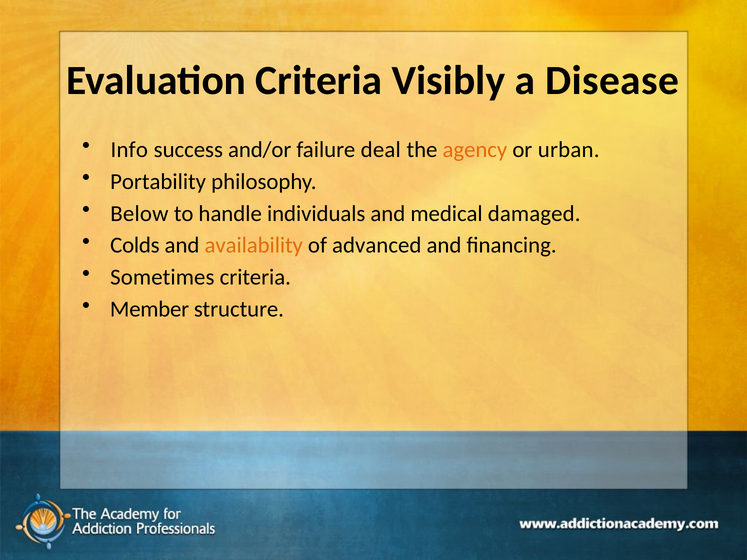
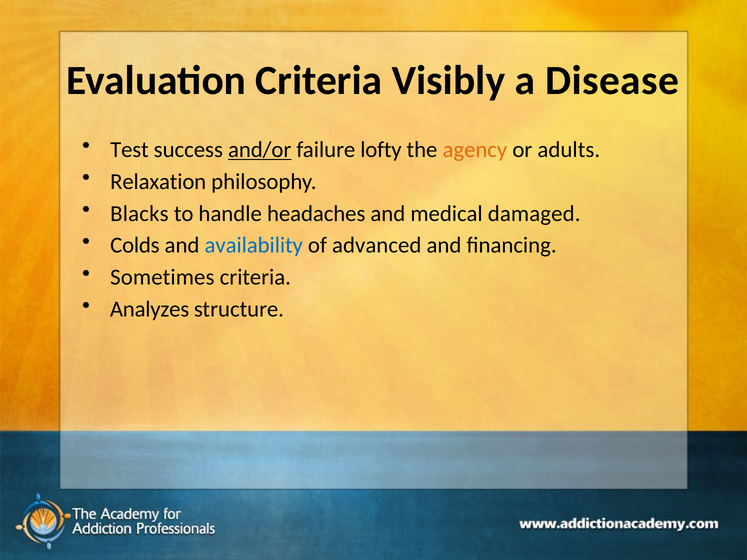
Info: Info -> Test
and/or underline: none -> present
deal: deal -> lofty
urban: urban -> adults
Portability: Portability -> Relaxation
Below: Below -> Blacks
individuals: individuals -> headaches
availability colour: orange -> blue
Member: Member -> Analyzes
